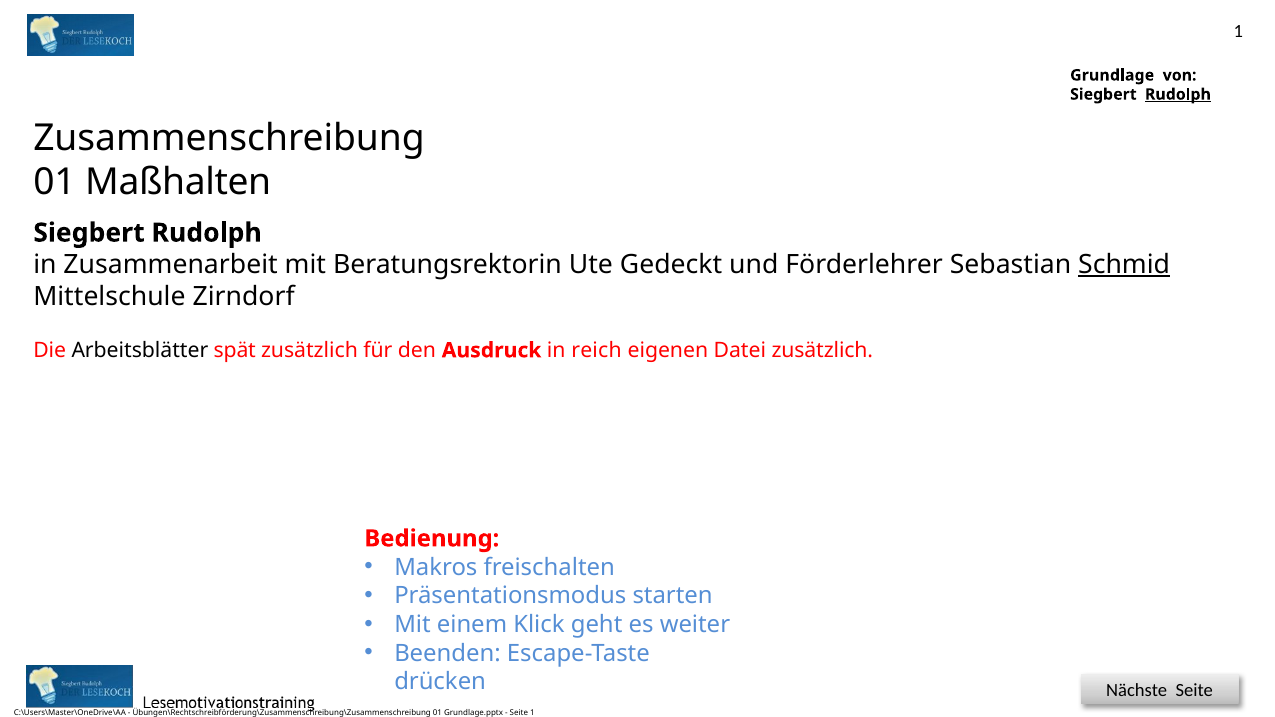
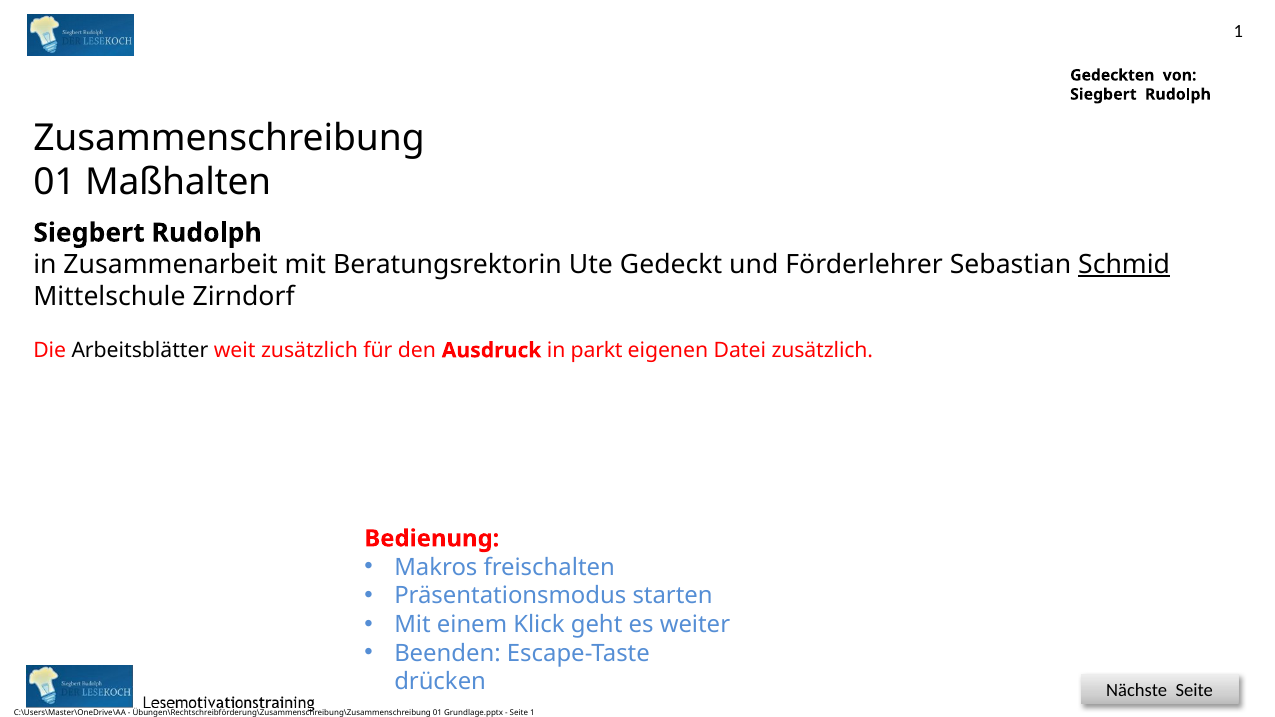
Grundlage: Grundlage -> Gedeckten
Rudolph at (1178, 94) underline: present -> none
spät: spät -> weit
reich: reich -> parkt
